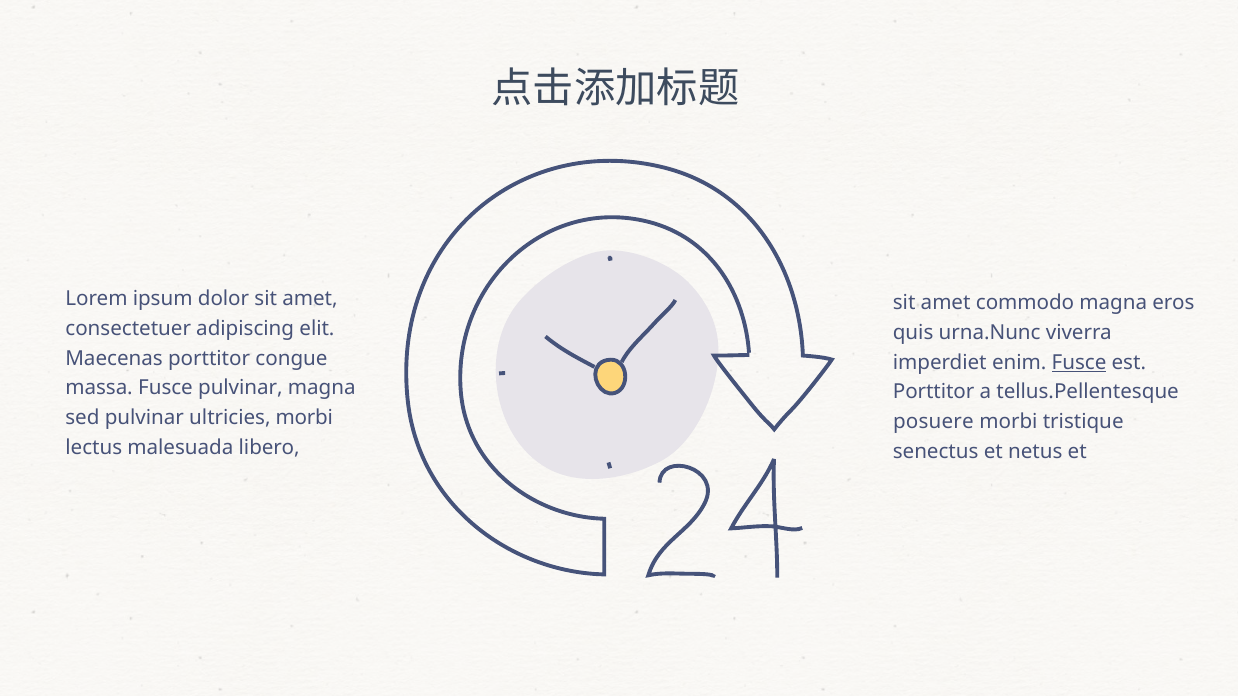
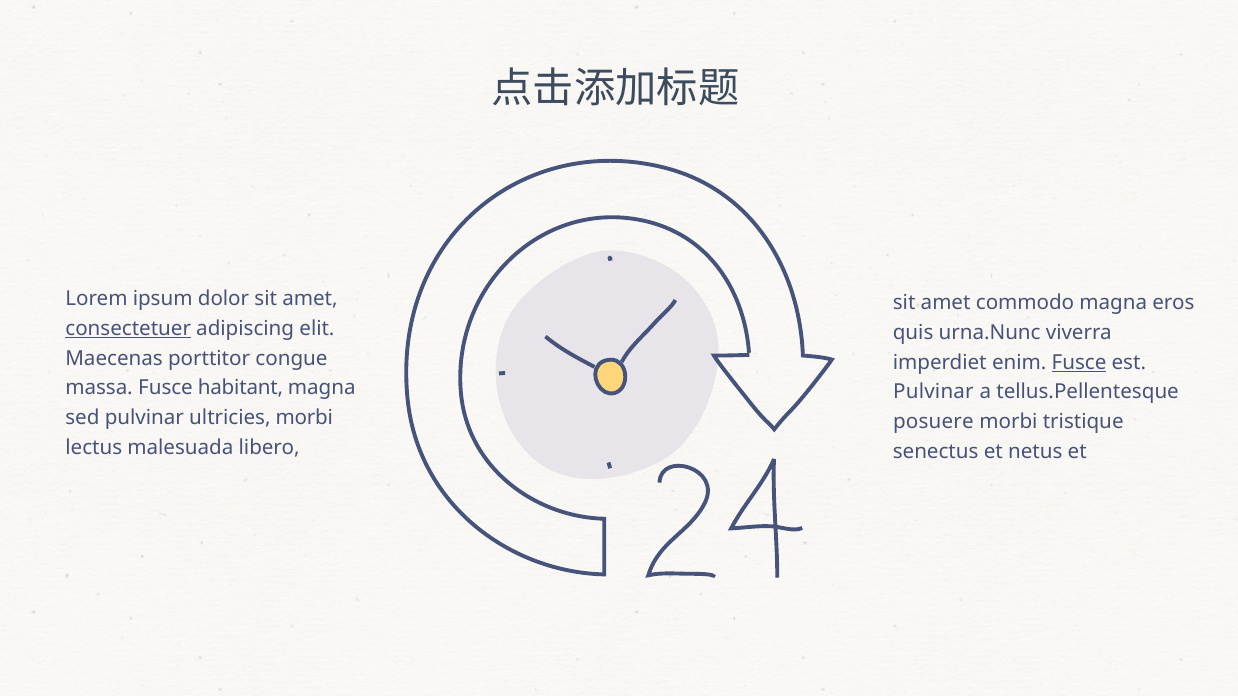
consectetuer underline: none -> present
Fusce pulvinar: pulvinar -> habitant
Porttitor at (934, 392): Porttitor -> Pulvinar
